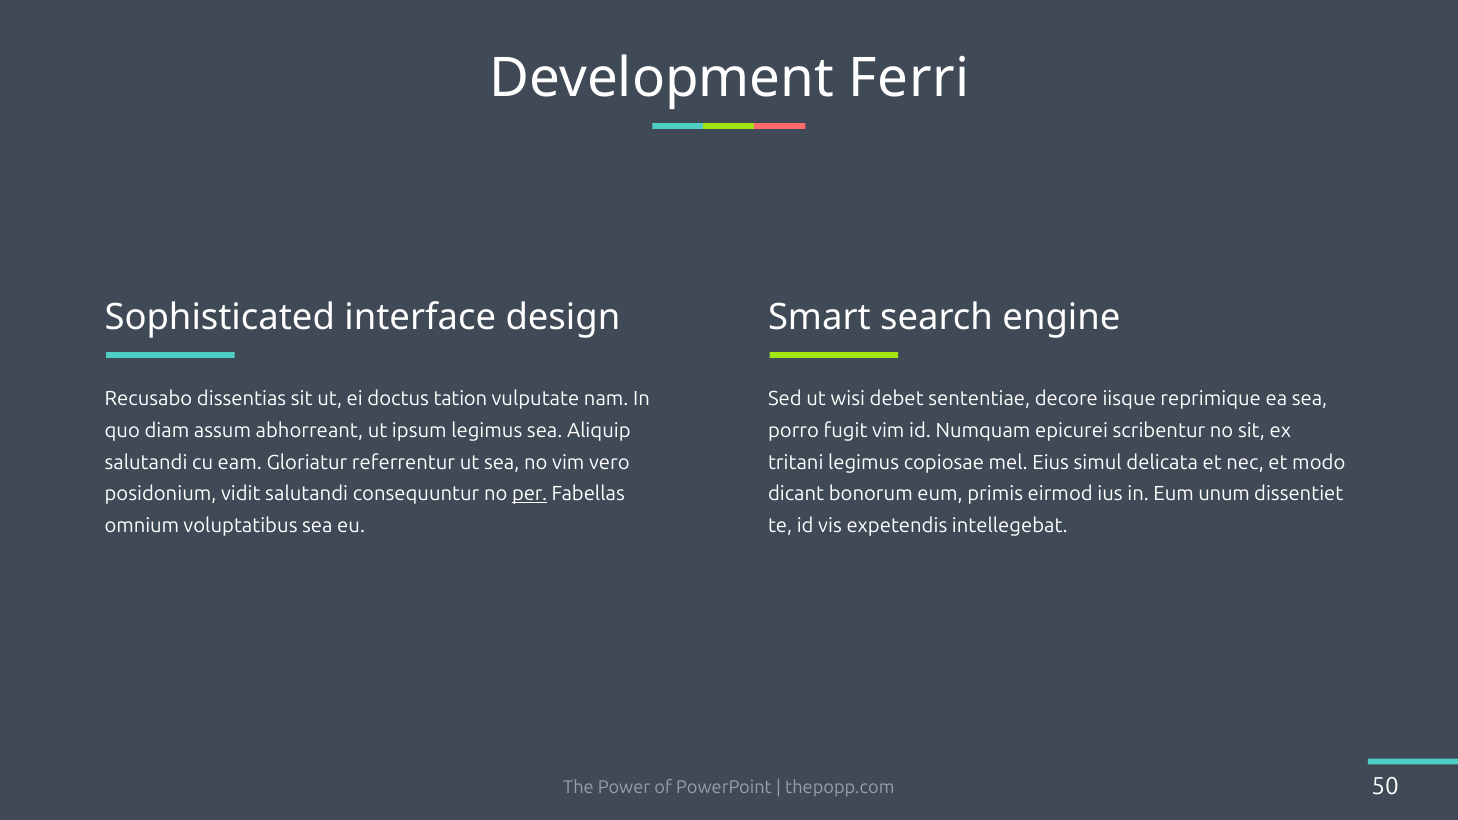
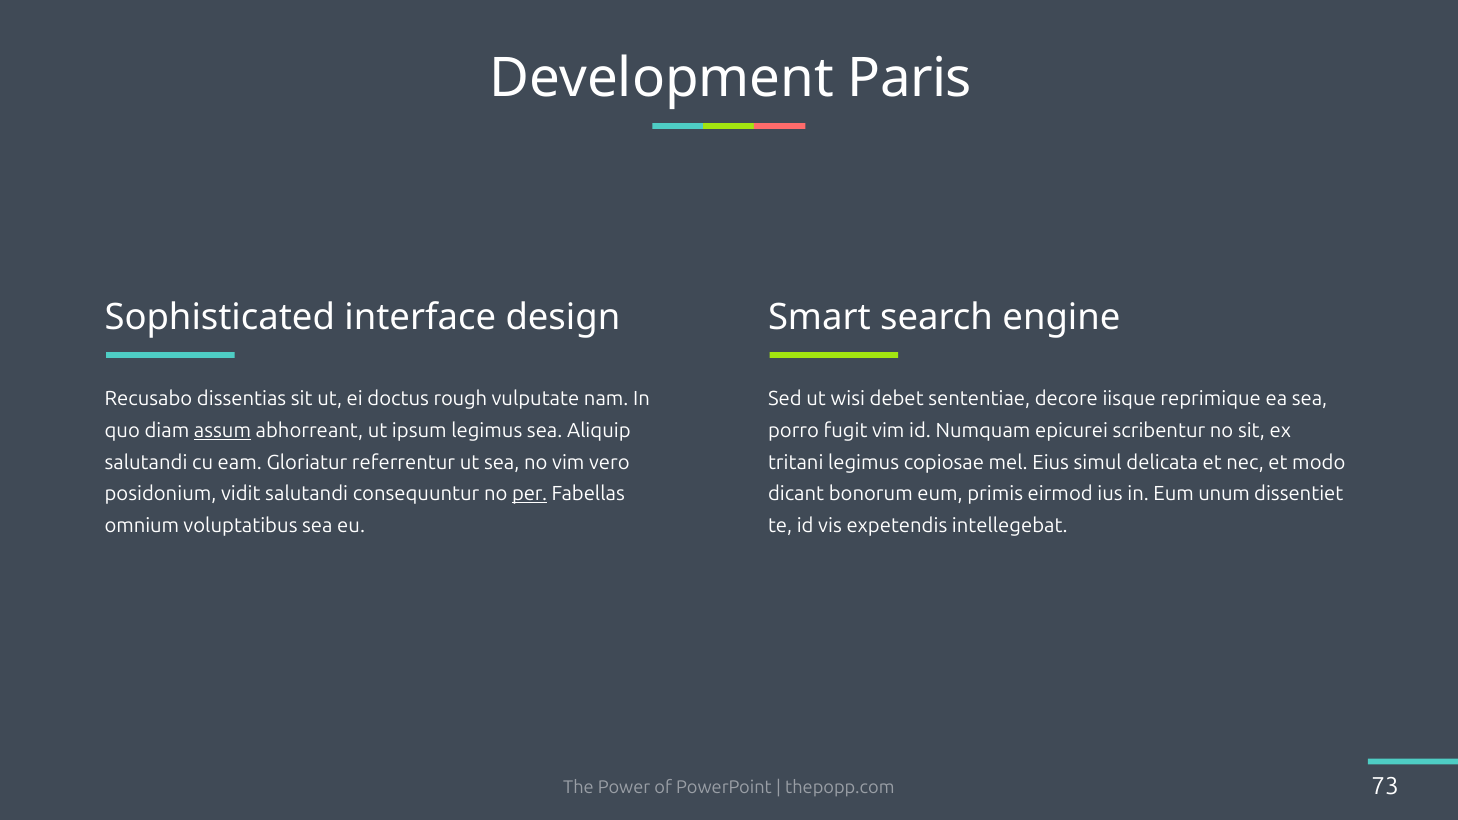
Ferri: Ferri -> Paris
tation: tation -> rough
assum underline: none -> present
50: 50 -> 73
